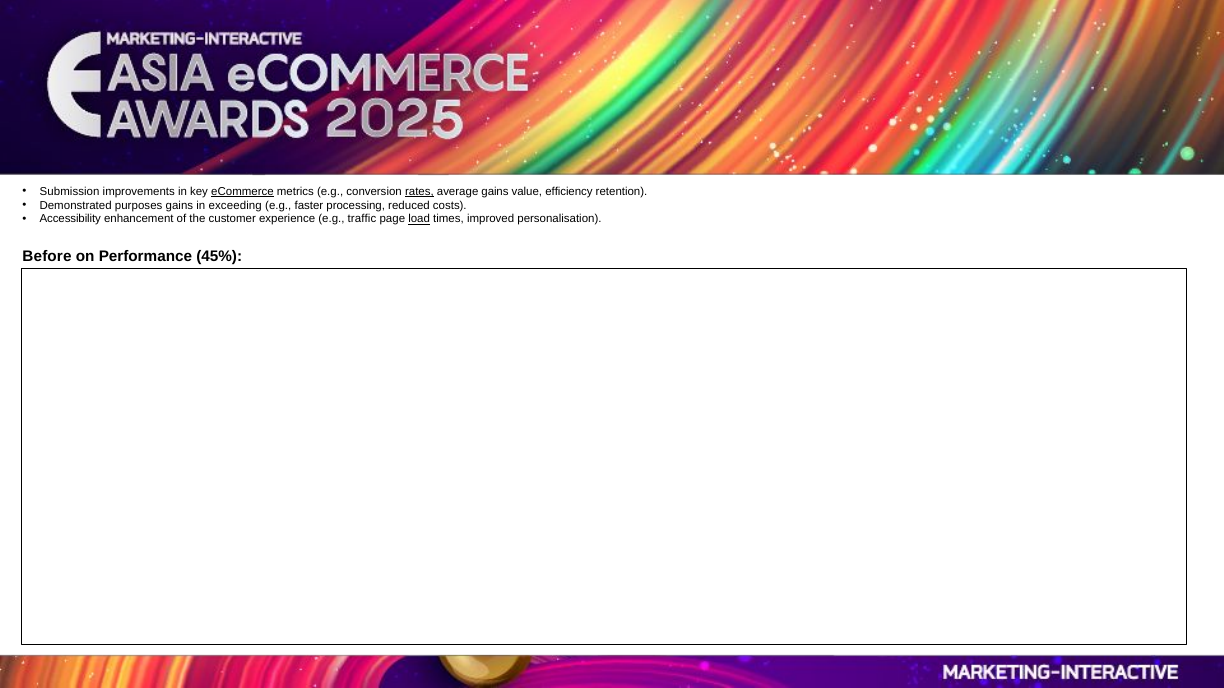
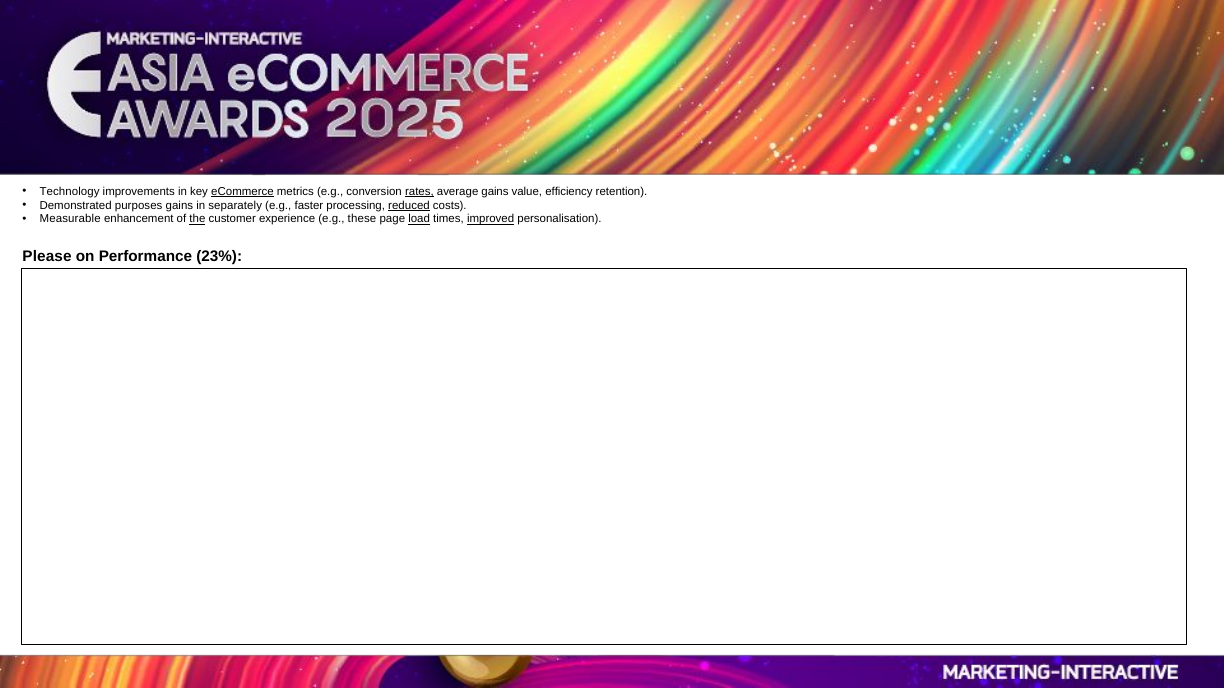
Submission: Submission -> Technology
exceeding: exceeding -> separately
reduced underline: none -> present
Accessibility: Accessibility -> Measurable
the underline: none -> present
traffic: traffic -> these
improved underline: none -> present
Before: Before -> Please
45%: 45% -> 23%
